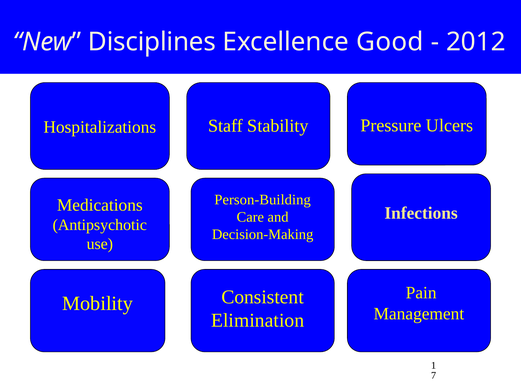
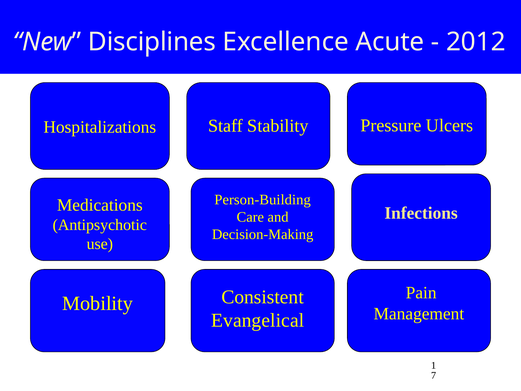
Good: Good -> Acute
Elimination: Elimination -> Evangelical
